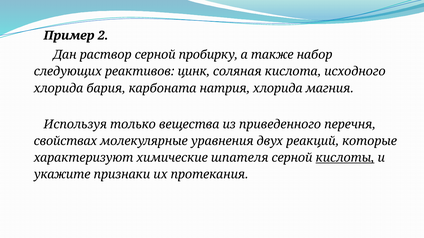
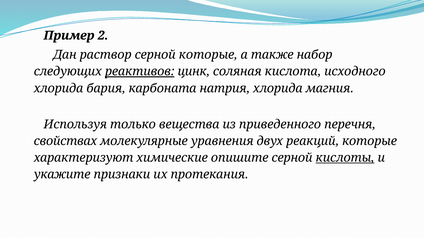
серной пробирку: пробирку -> которые
реактивов underline: none -> present
шпателя: шпателя -> опишите
